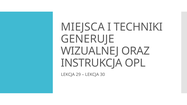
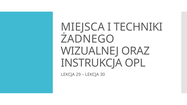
GENERUJE: GENERUJE -> ŻADNEGO
